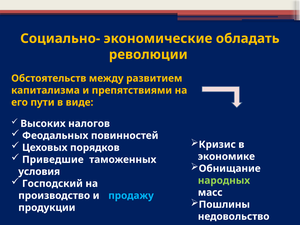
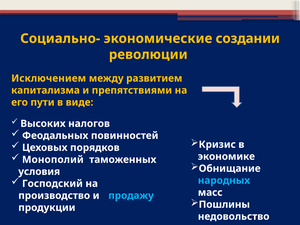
обладать: обладать -> создании
Обстоятельств: Обстоятельств -> Исключением
Приведшие: Приведшие -> Монополий
народных colour: light green -> light blue
